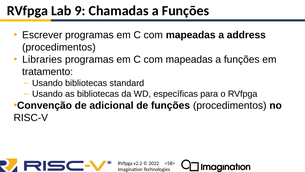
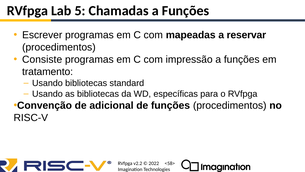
9: 9 -> 5
address: address -> reservar
Libraries: Libraries -> Consiste
mapeadas at (189, 59): mapeadas -> impressão
